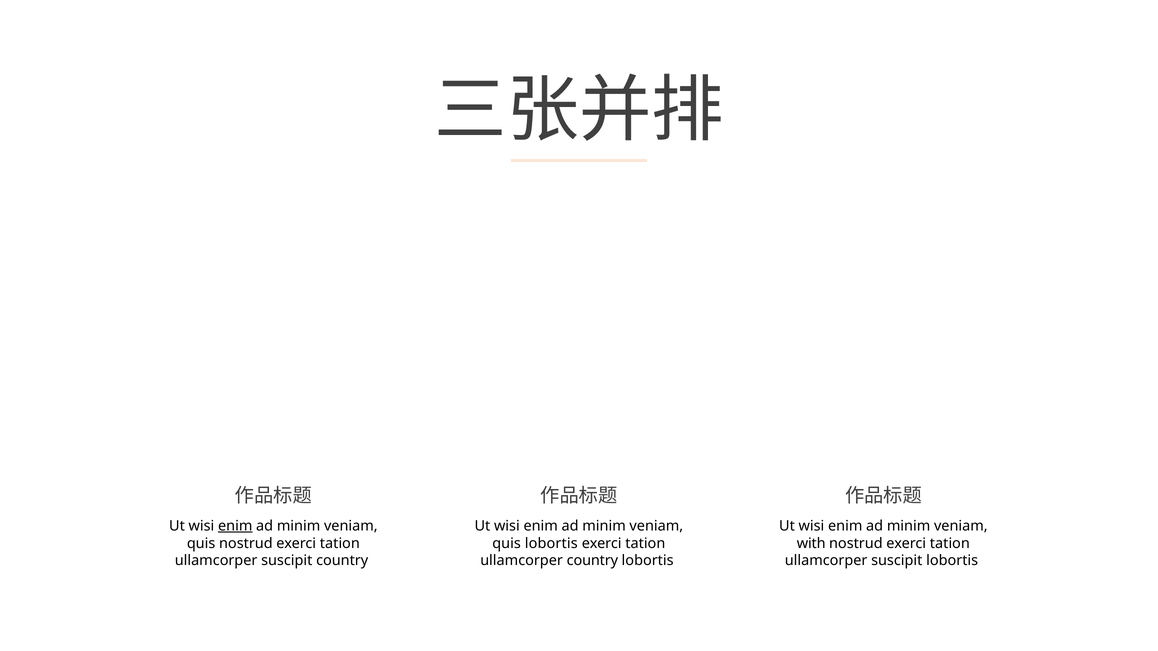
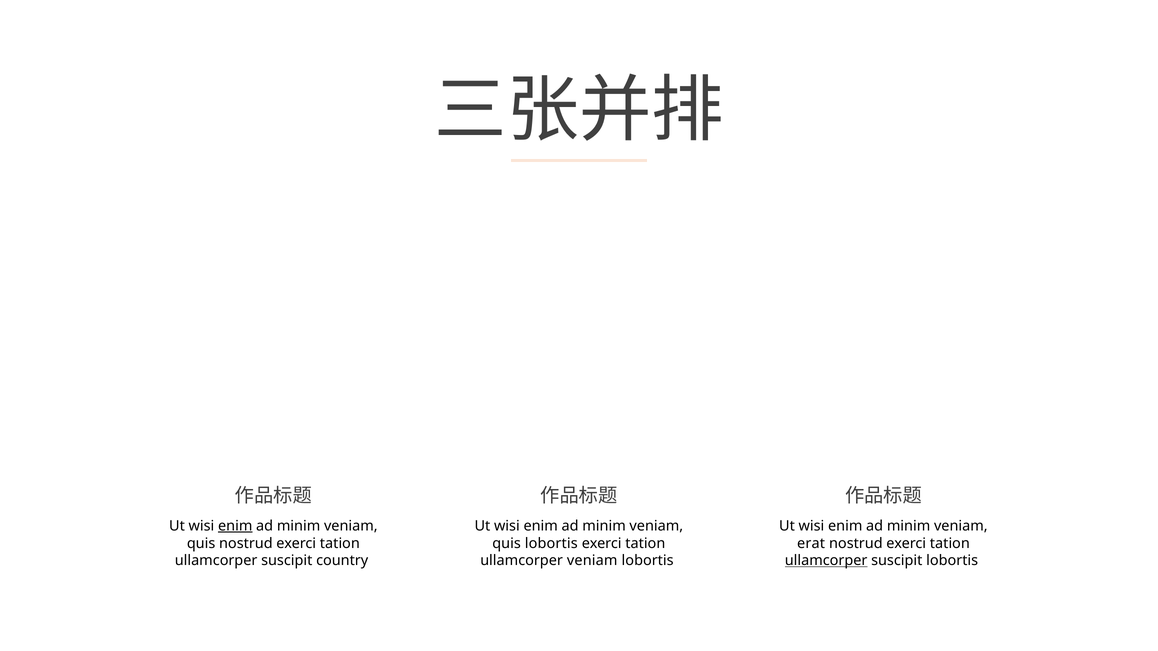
with: with -> erat
ullamcorper country: country -> veniam
ullamcorper at (826, 561) underline: none -> present
